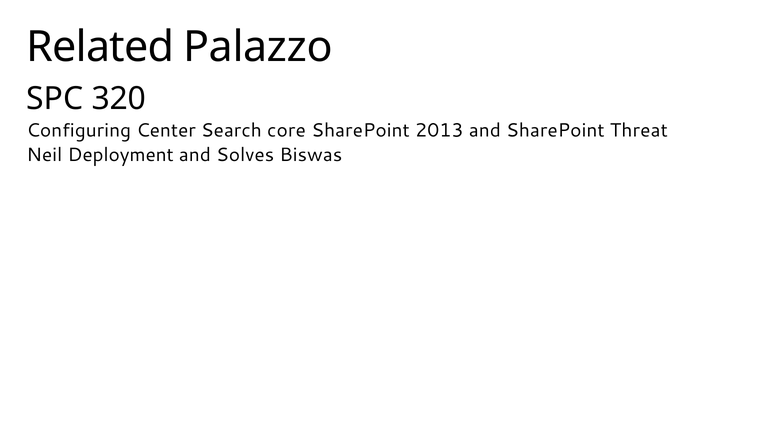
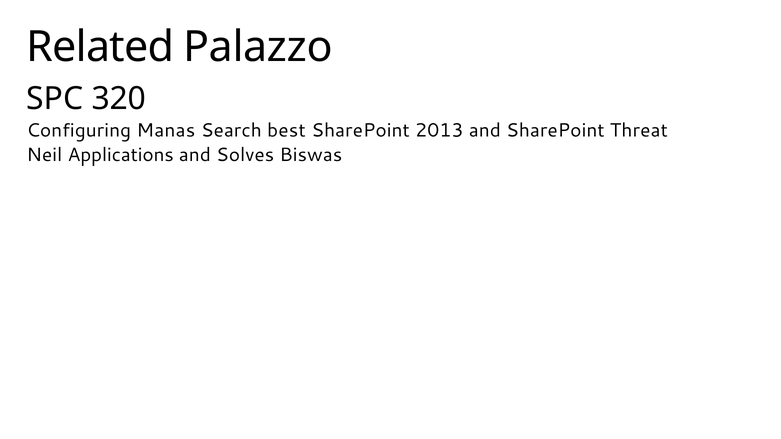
Center: Center -> Manas
core: core -> best
Deployment: Deployment -> Applications
